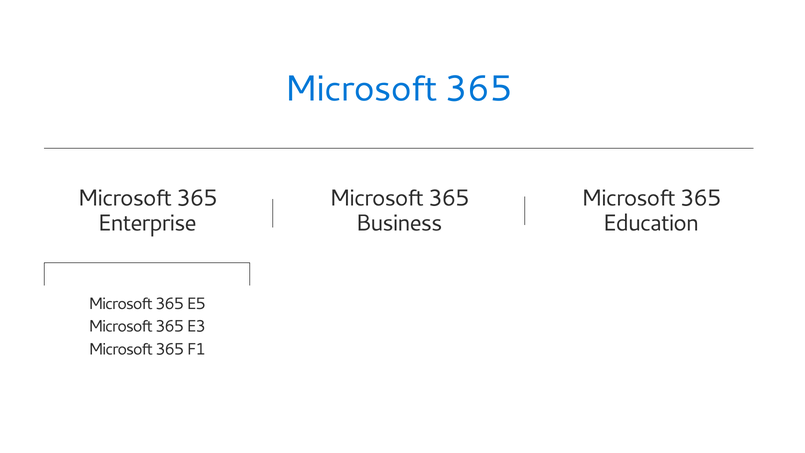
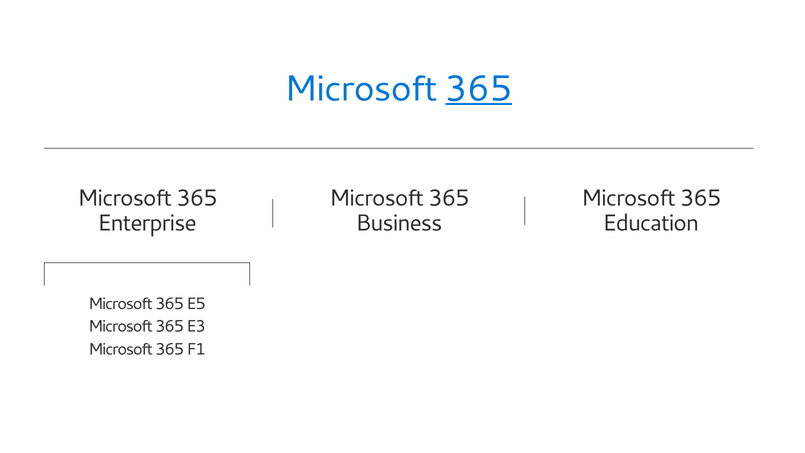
365 at (479, 89) underline: none -> present
